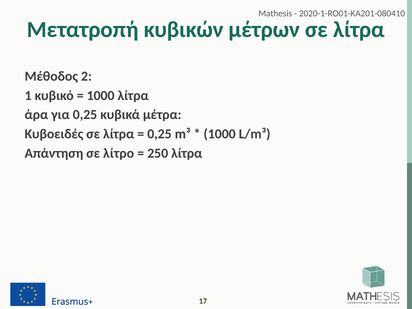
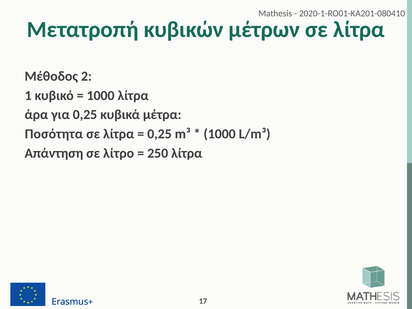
Κυβοειδές: Κυβοειδές -> Ποσότητα
